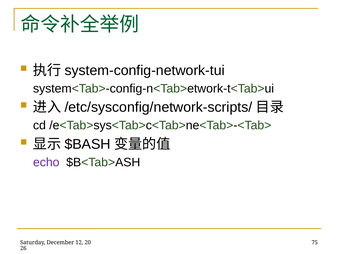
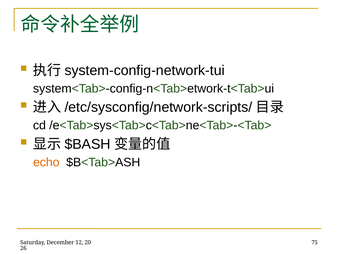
echo colour: purple -> orange
